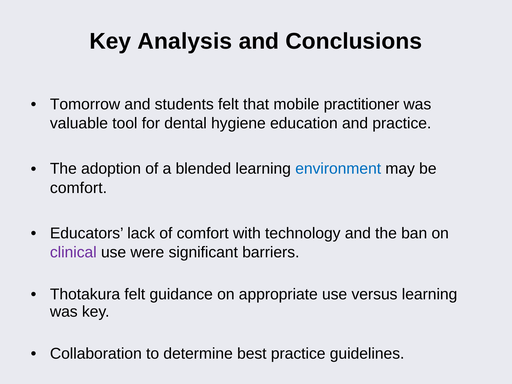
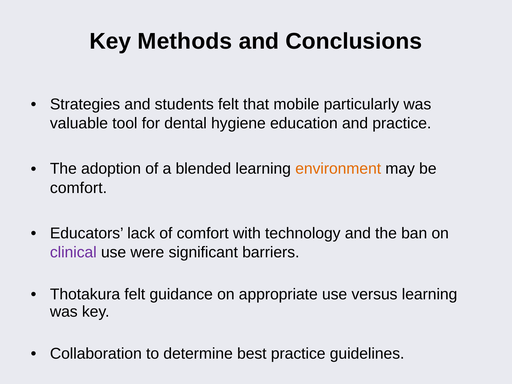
Analysis: Analysis -> Methods
Tomorrow: Tomorrow -> Strategies
practitioner: practitioner -> particularly
environment colour: blue -> orange
